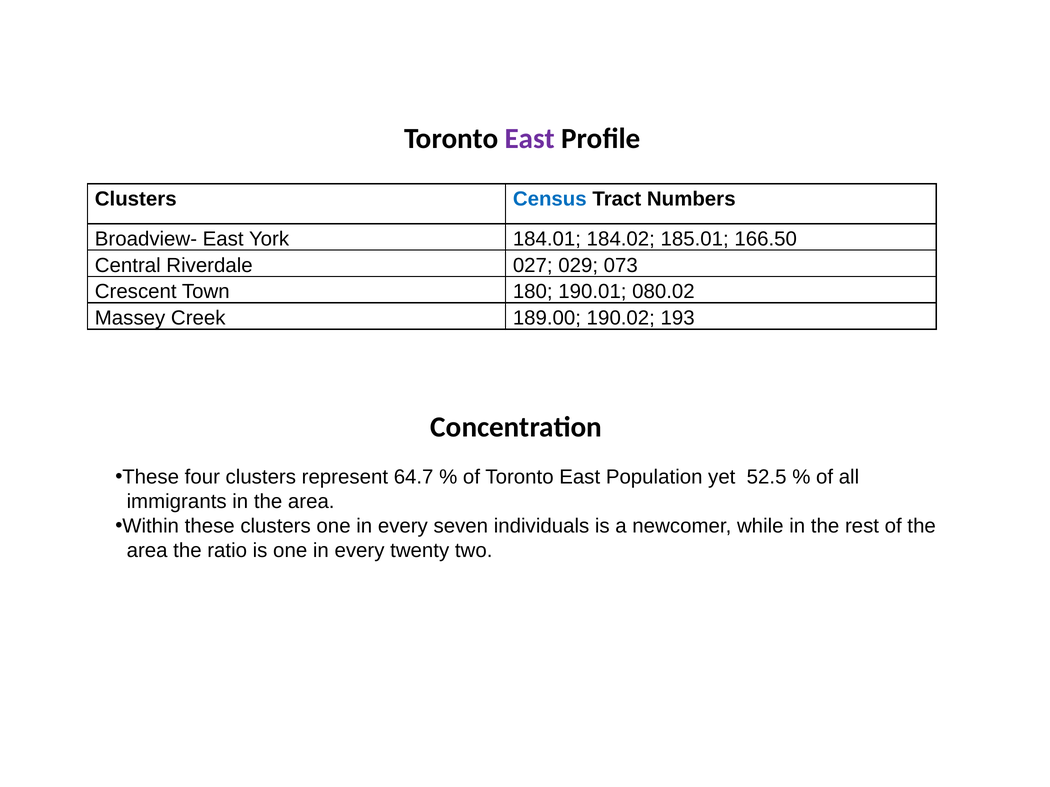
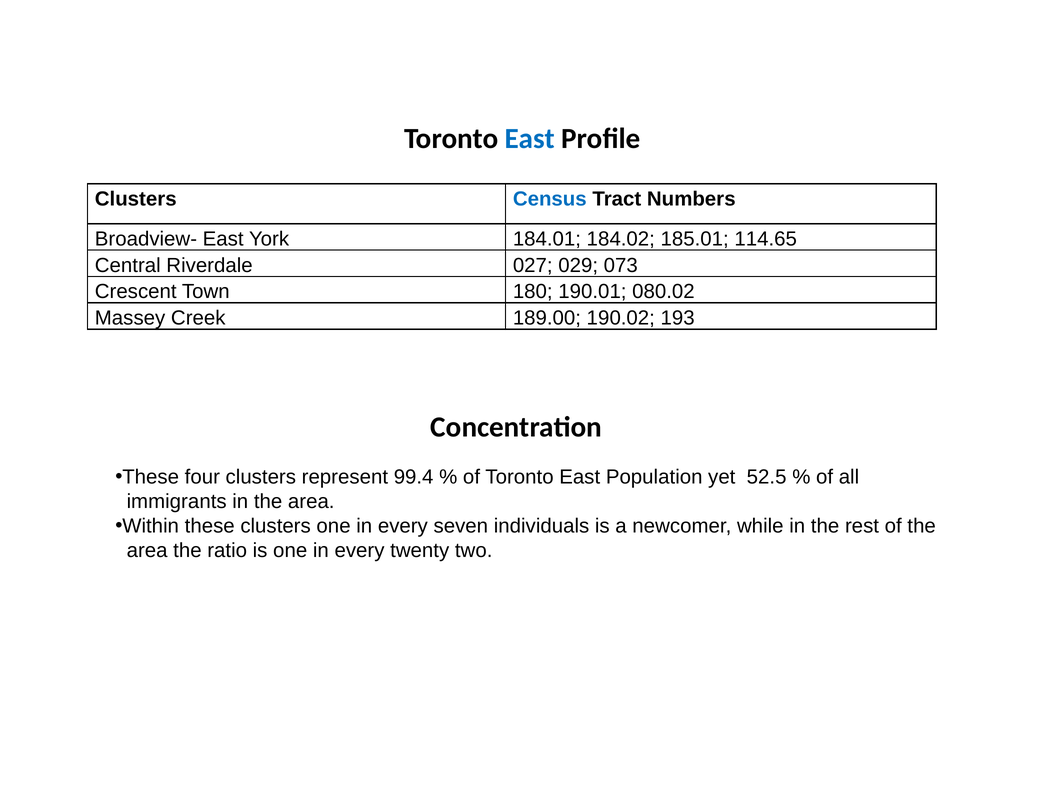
East at (530, 138) colour: purple -> blue
166.50: 166.50 -> 114.65
64.7: 64.7 -> 99.4
